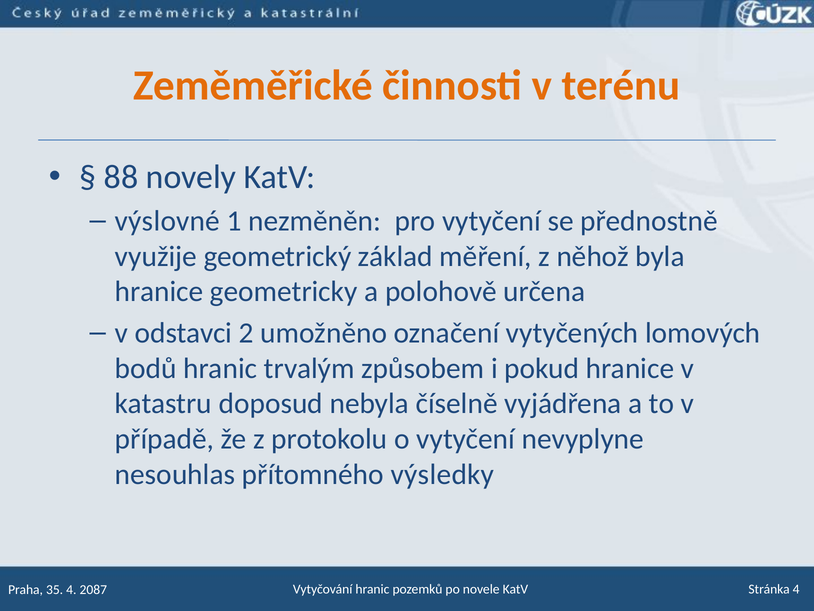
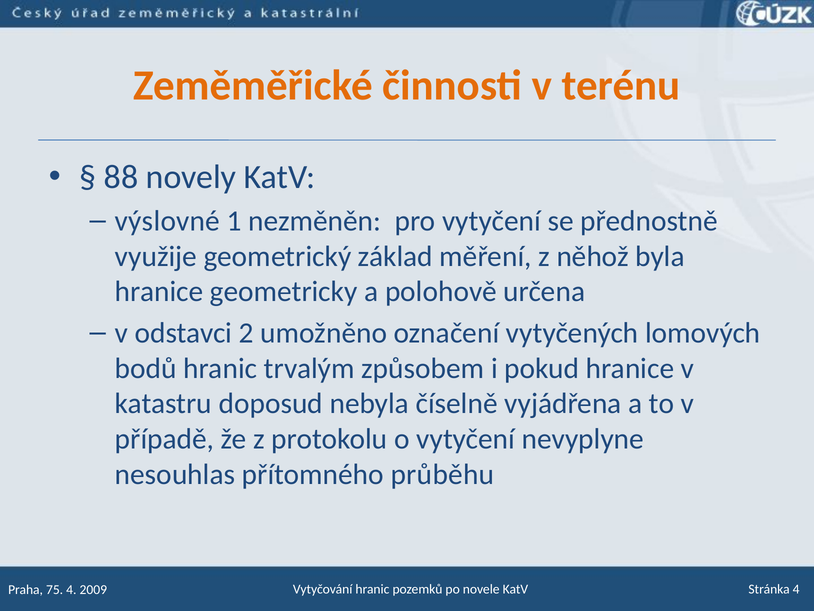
výsledky: výsledky -> průběhu
35: 35 -> 75
2087: 2087 -> 2009
